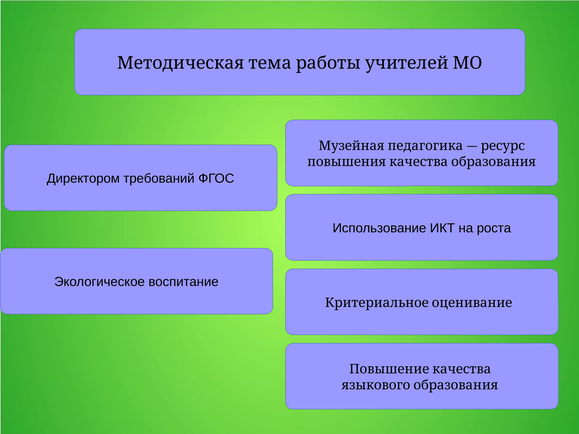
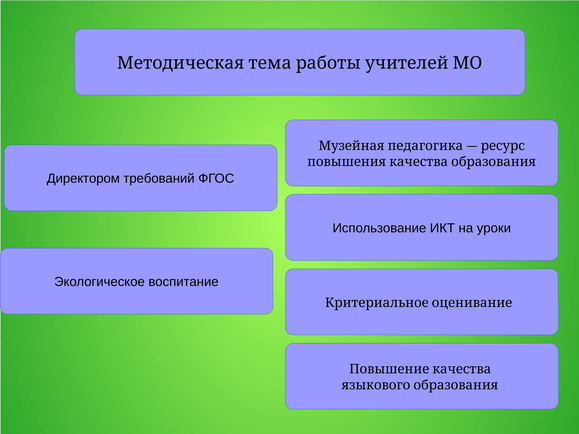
роста: роста -> уроки
